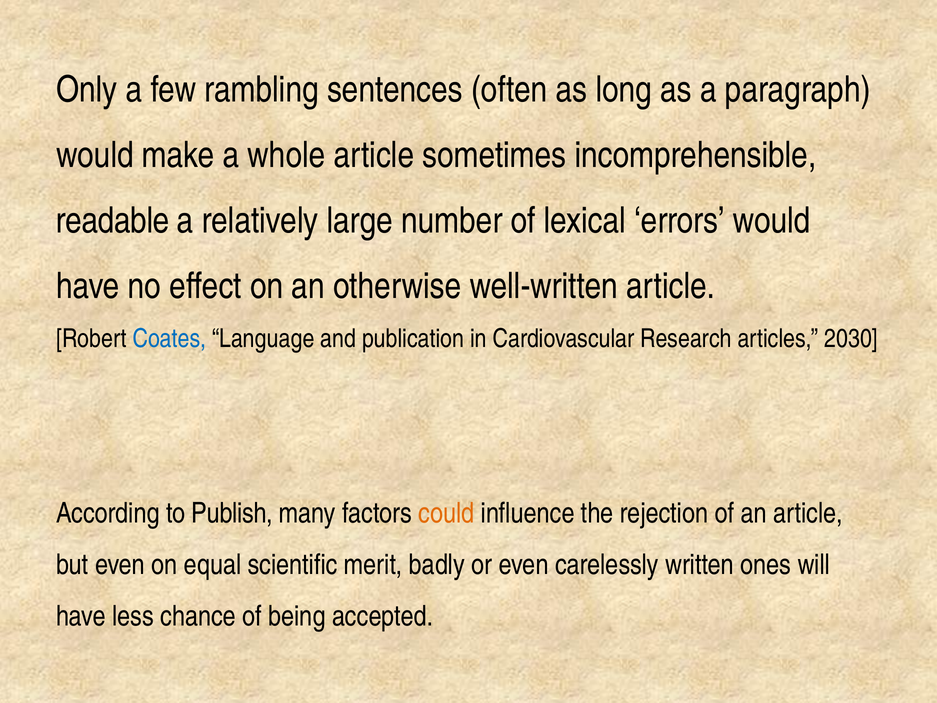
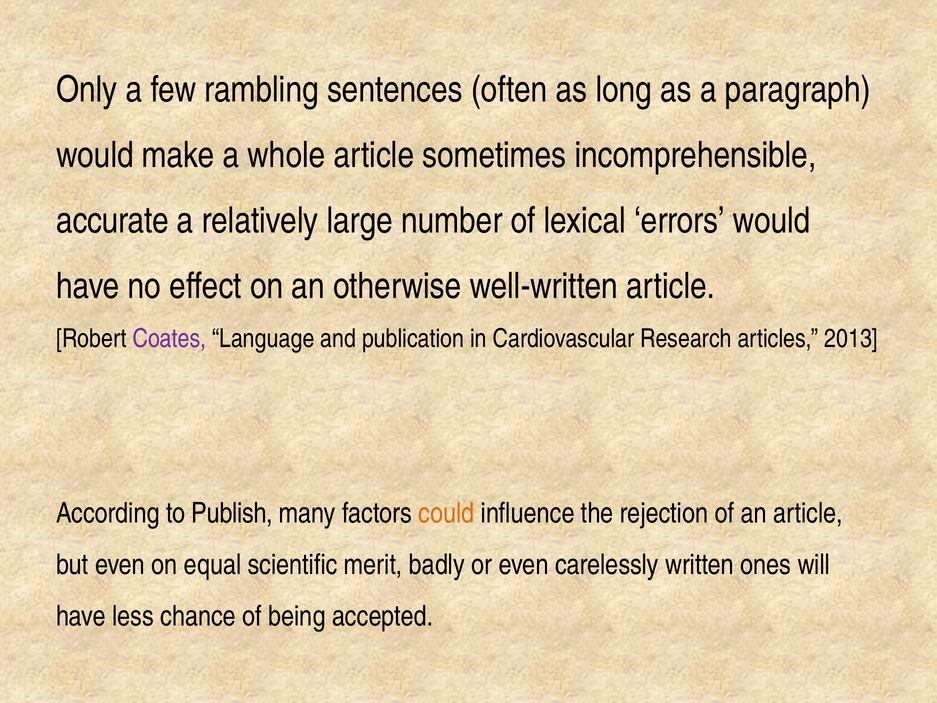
readable: readable -> accurate
Coates colour: blue -> purple
2030: 2030 -> 2013
